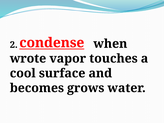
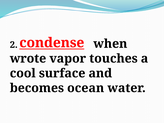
grows: grows -> ocean
